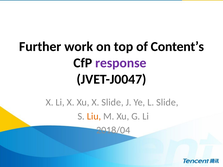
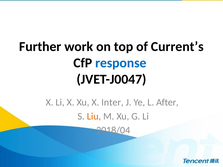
Content’s: Content’s -> Current’s
response colour: purple -> blue
X Slide: Slide -> Inter
L Slide: Slide -> After
